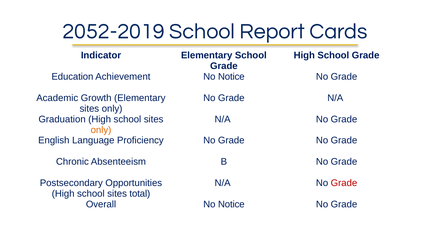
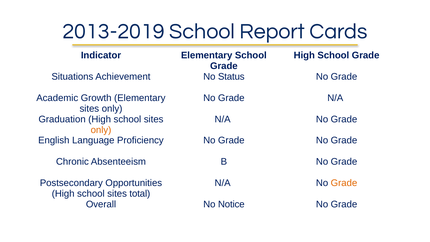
2052-2019: 2052-2019 -> 2013-2019
Education: Education -> Situations
Achievement No Notice: Notice -> Status
Grade at (344, 183) colour: red -> orange
